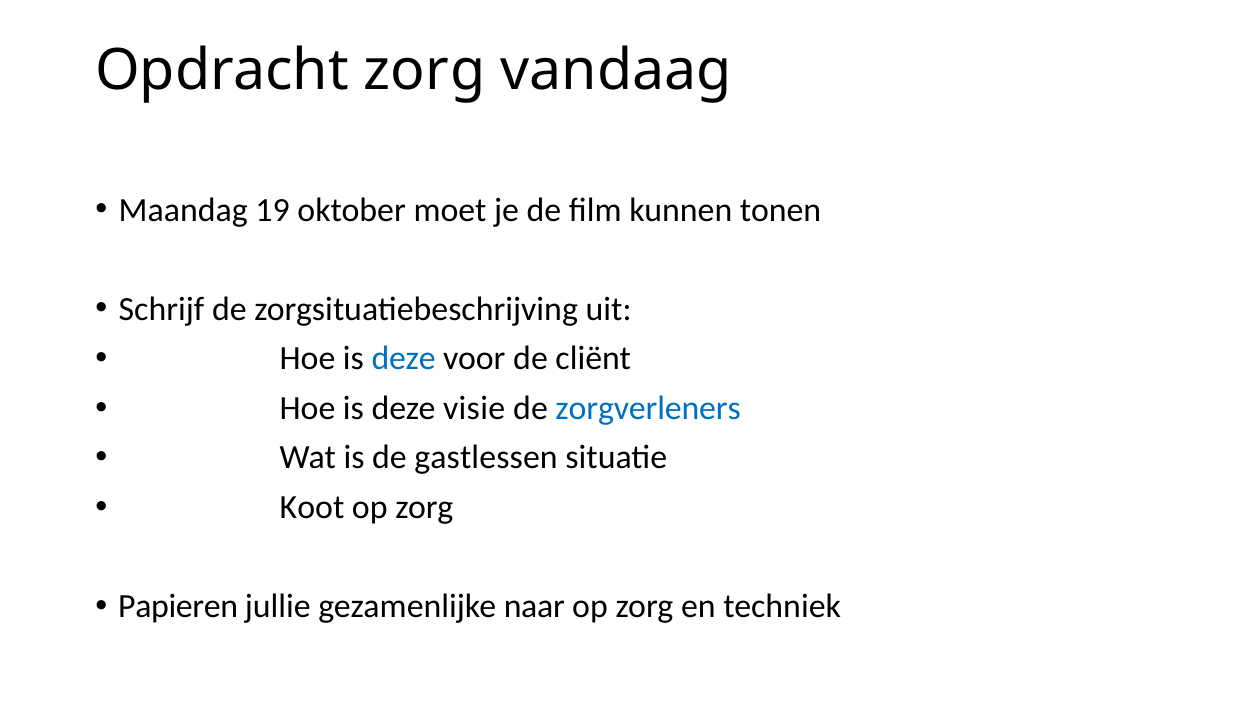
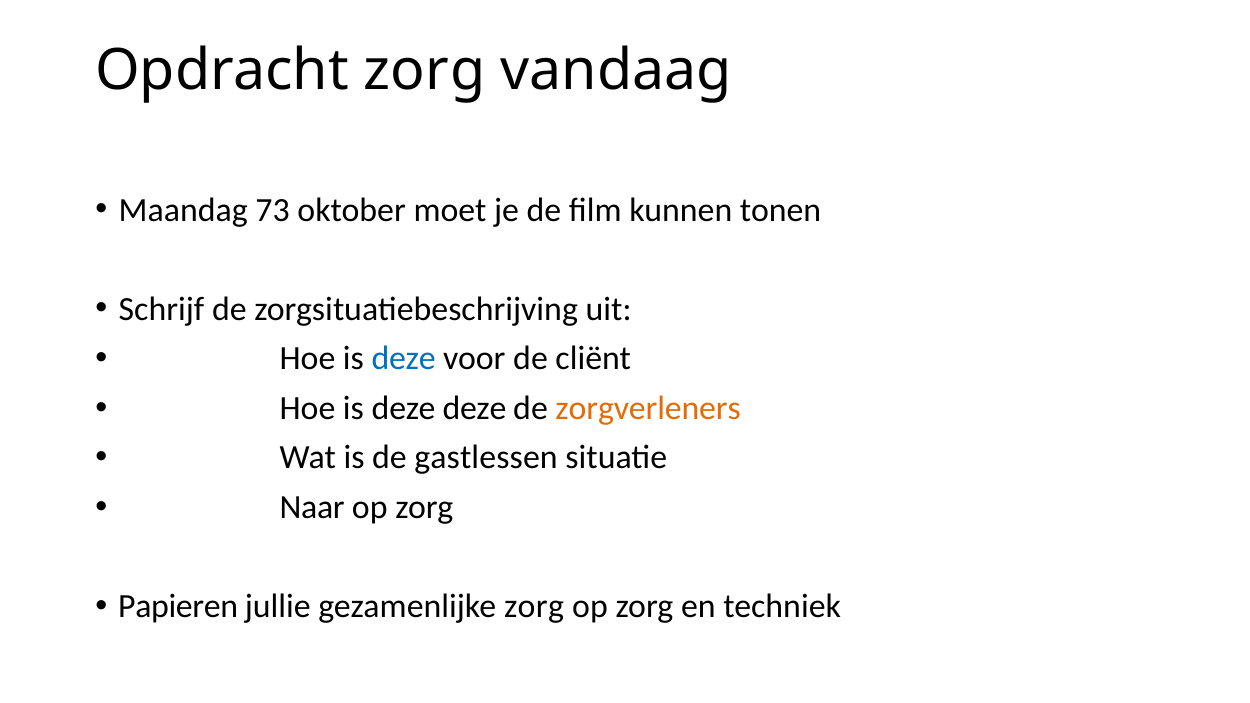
19: 19 -> 73
deze visie: visie -> deze
zorgverleners colour: blue -> orange
Koot: Koot -> Naar
gezamenlijke naar: naar -> zorg
